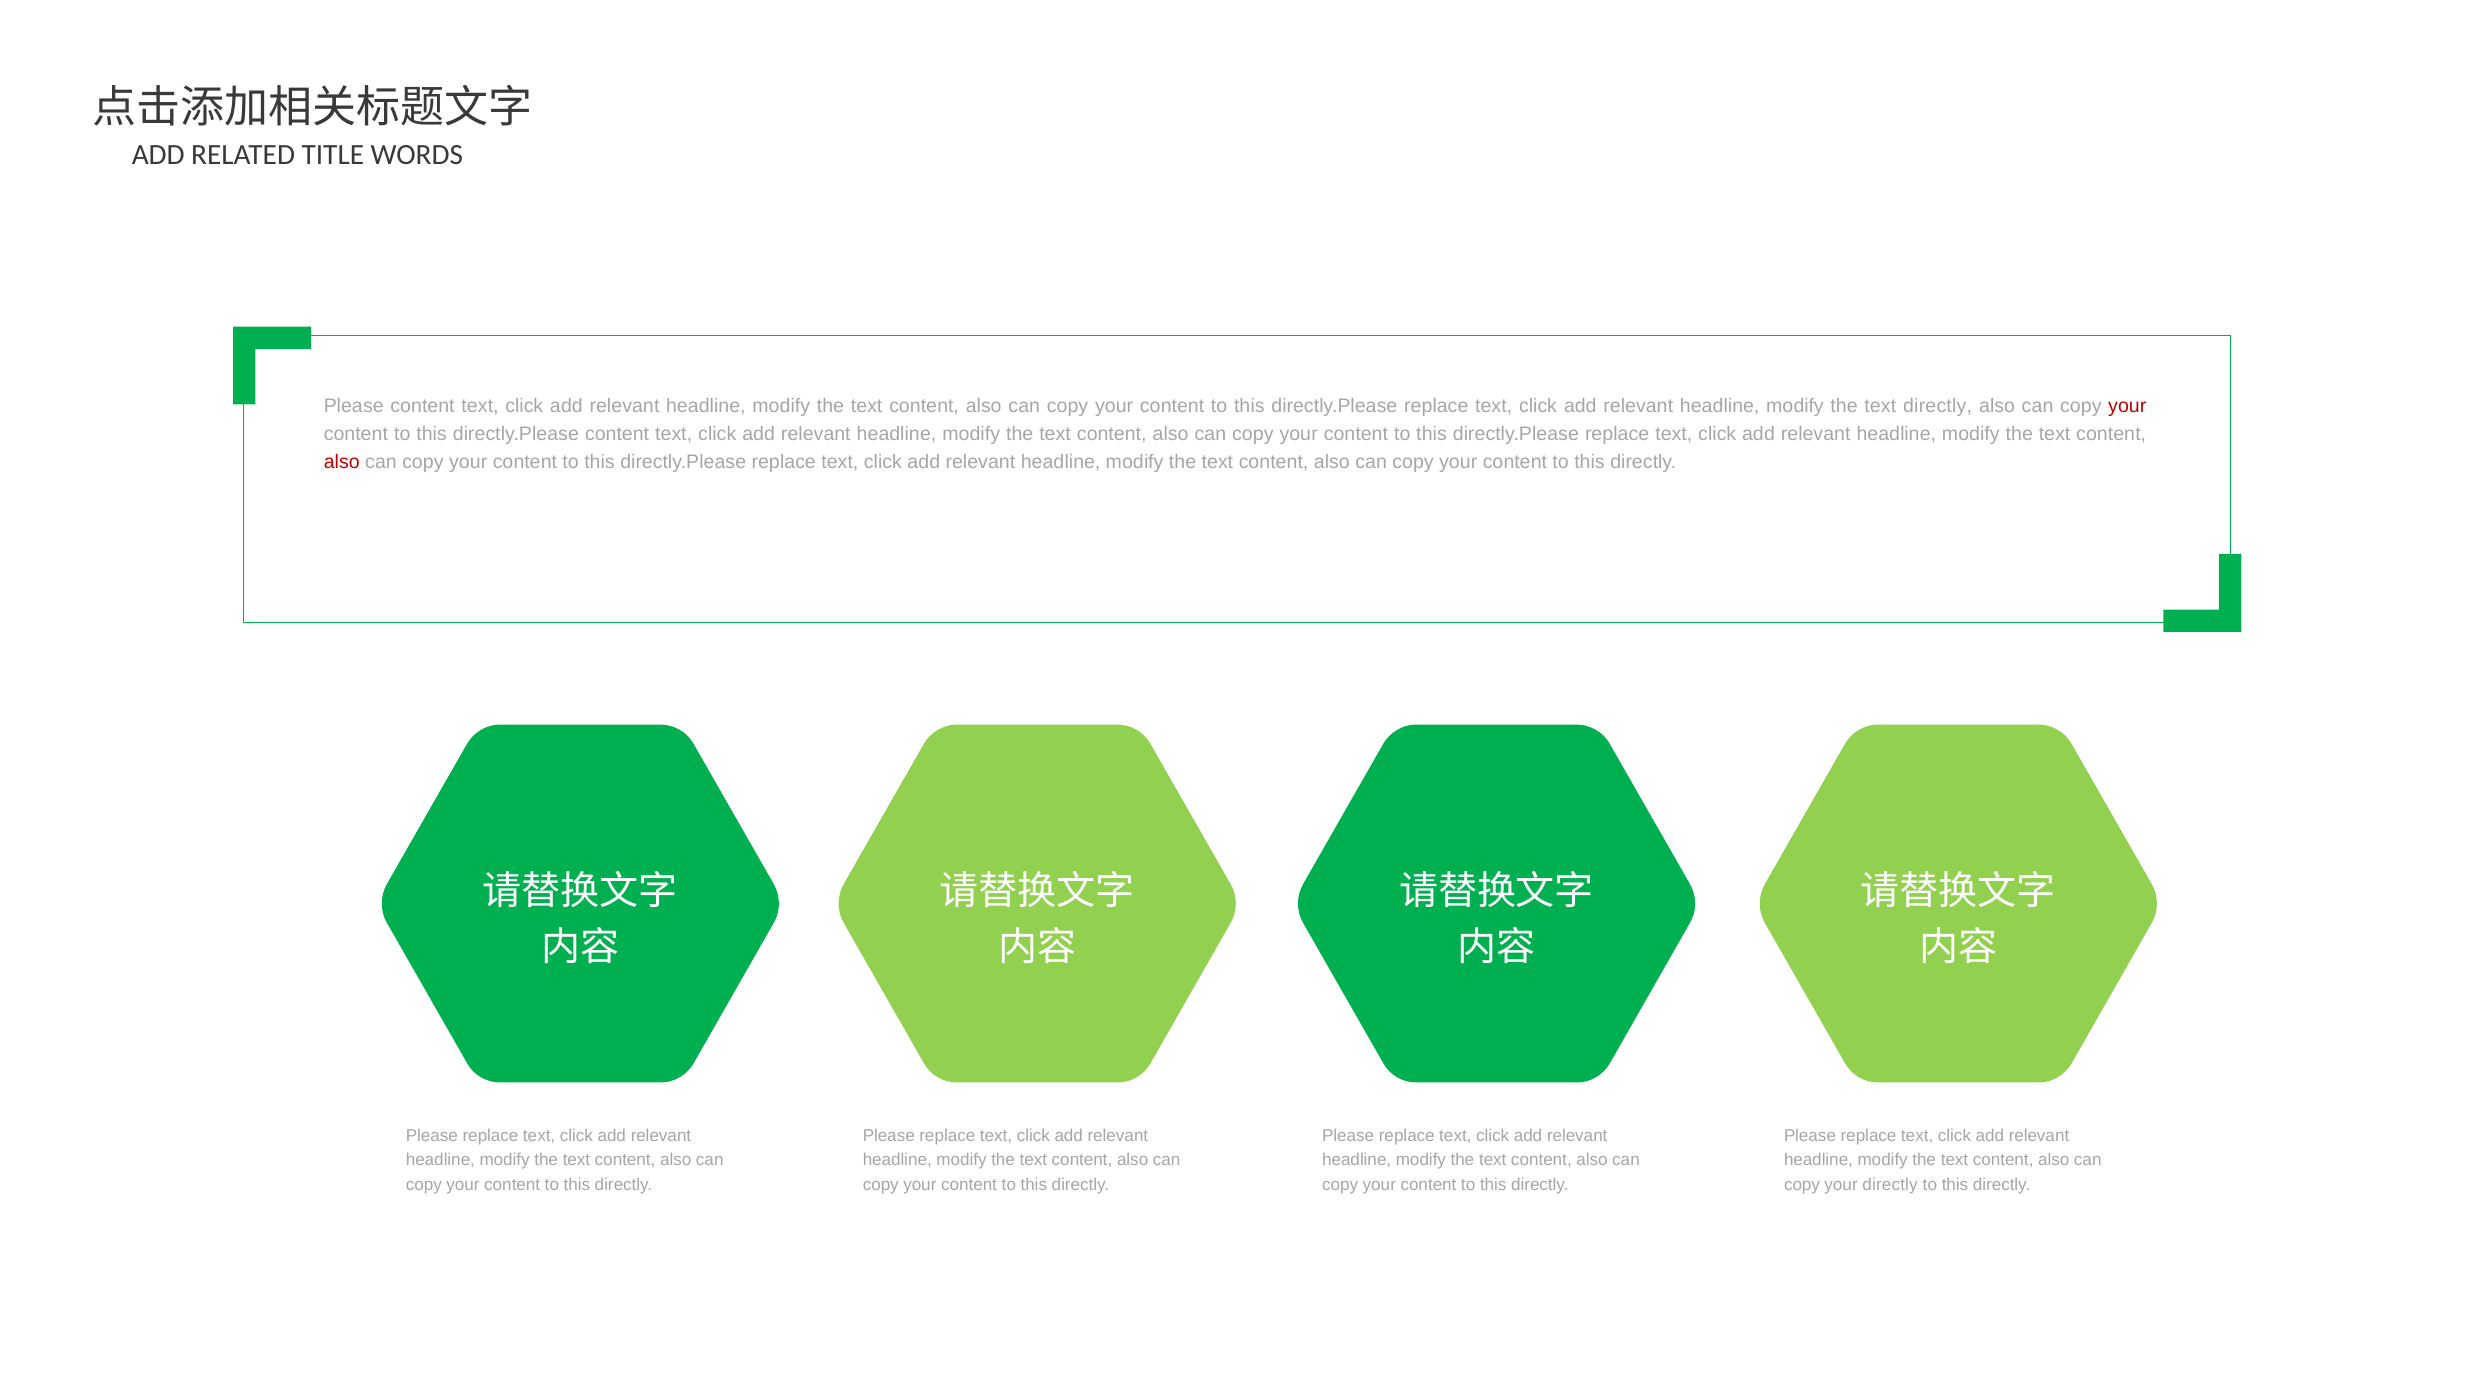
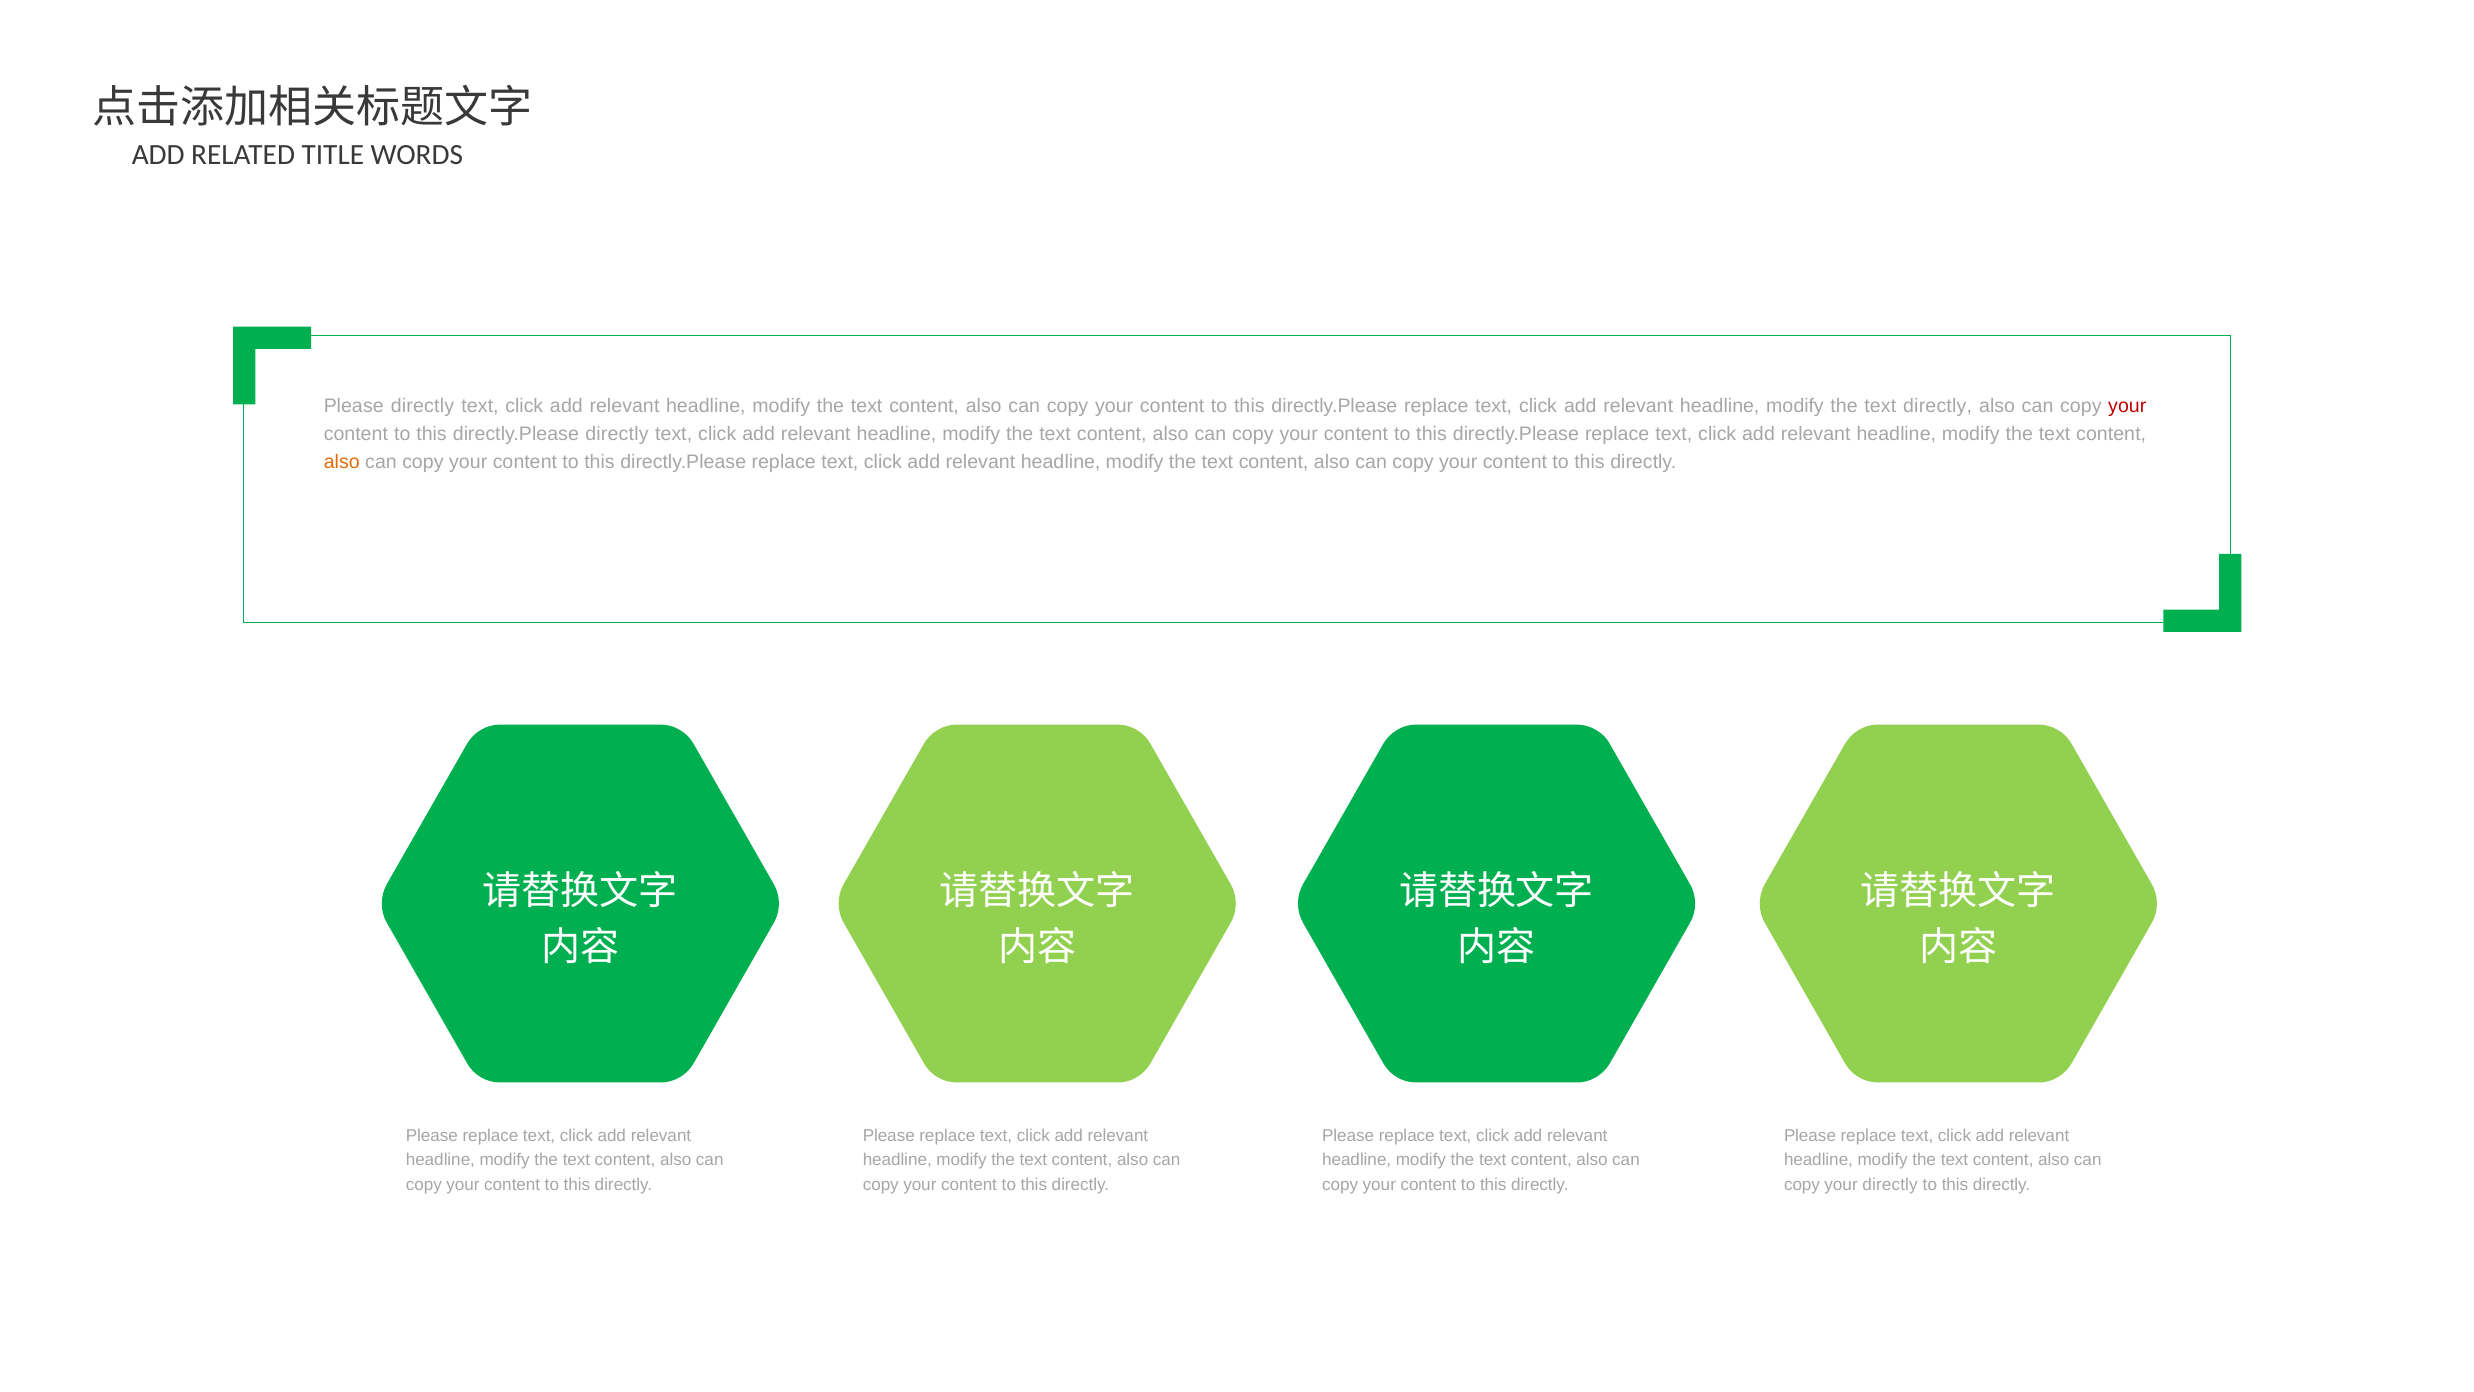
Please content: content -> directly
directly.Please content: content -> directly
also at (342, 462) colour: red -> orange
